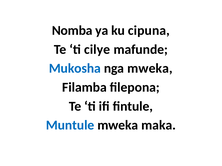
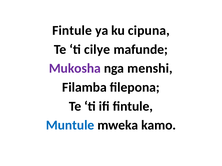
Nomba at (72, 31): Nomba -> Fintule
Mukosha colour: blue -> purple
nga mweka: mweka -> menshi
maka: maka -> kamo
